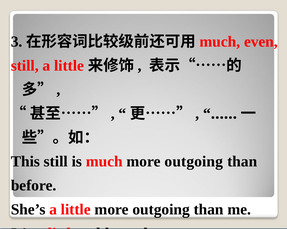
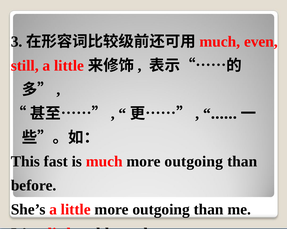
This still: still -> fast
